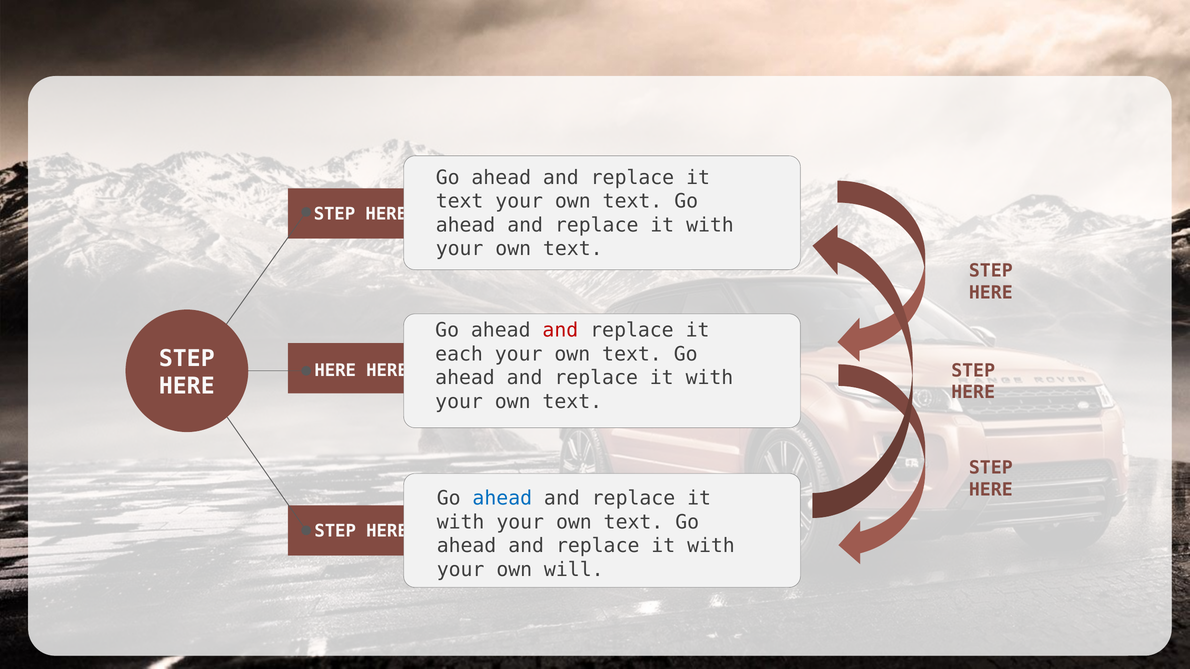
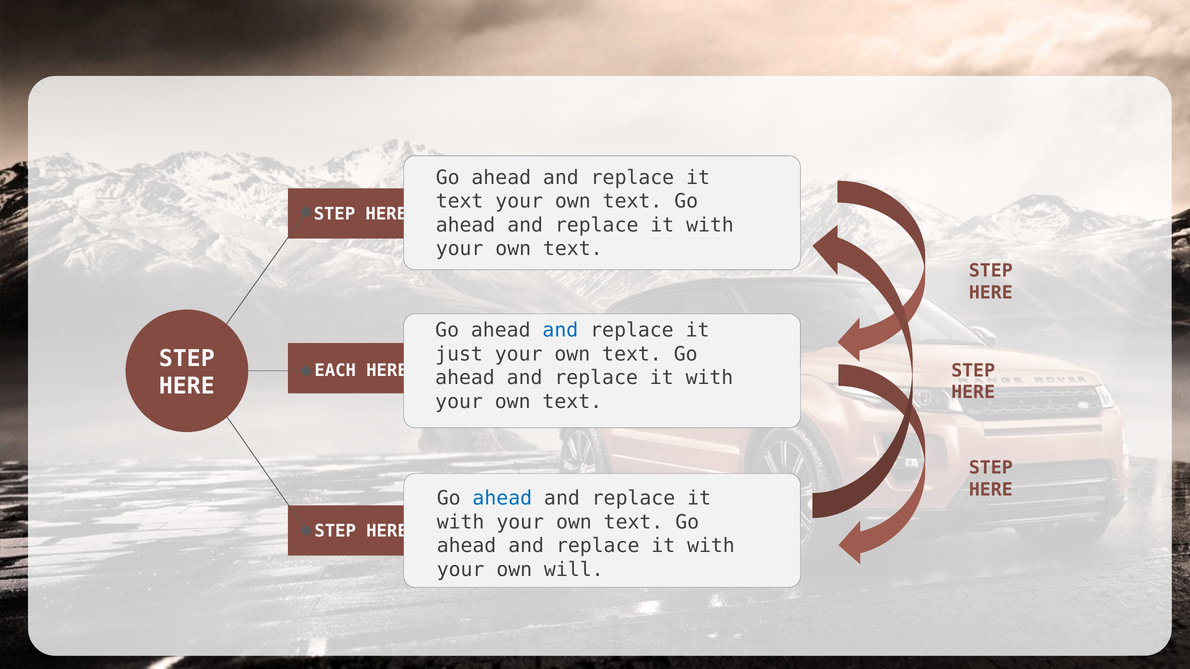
and at (560, 330) colour: red -> blue
each: each -> just
HERE at (335, 371): HERE -> EACH
